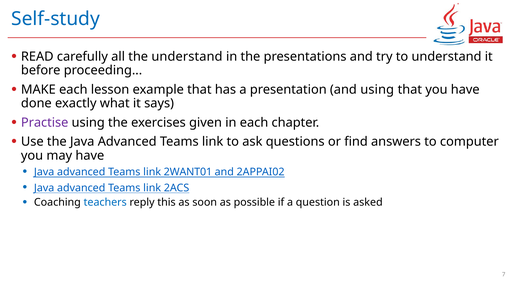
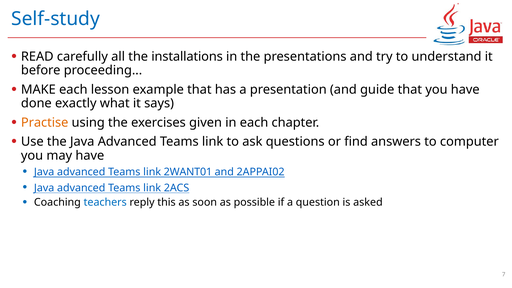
the understand: understand -> installations
and using: using -> guide
Practise colour: purple -> orange
